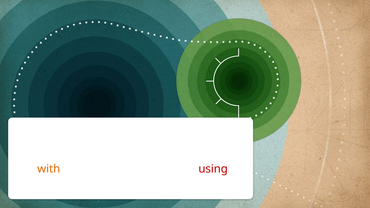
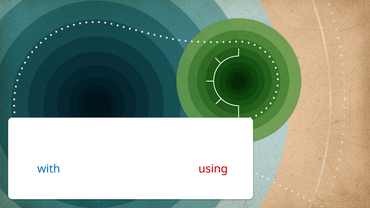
with colour: orange -> blue
